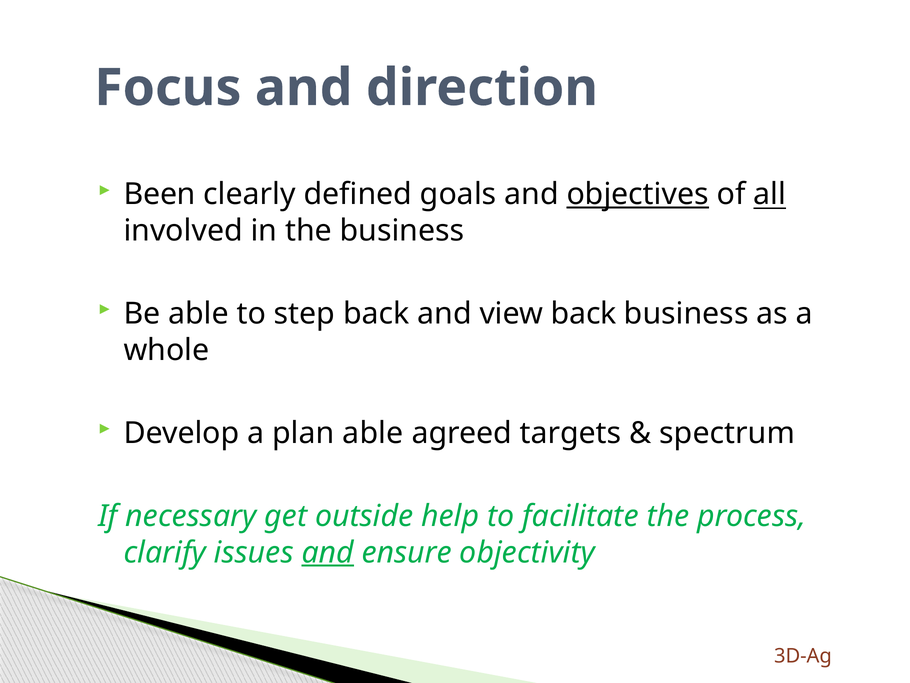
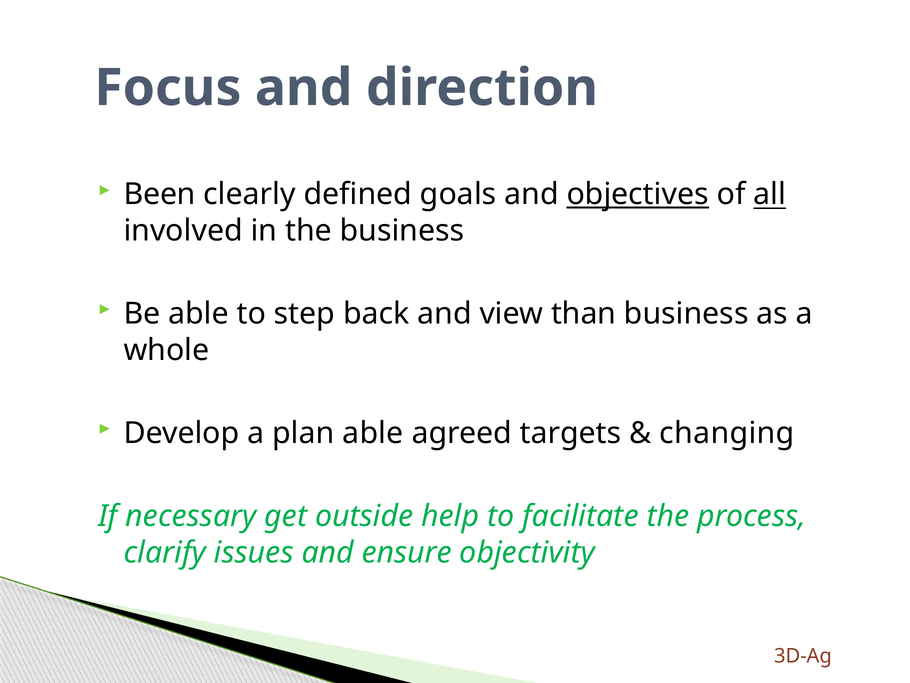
view back: back -> than
spectrum: spectrum -> changing
and at (328, 552) underline: present -> none
